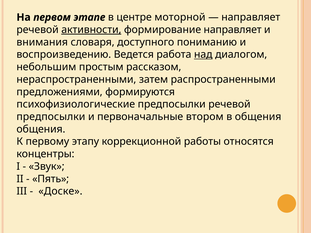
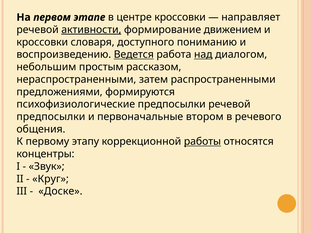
центре моторной: моторной -> кроссовки
формирование направляет: направляет -> движением
внимания at (42, 42): внимания -> кроссовки
Ведется underline: none -> present
в общения: общения -> речевого
работы underline: none -> present
Пять: Пять -> Круг
